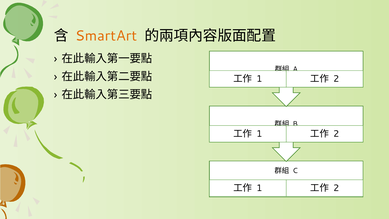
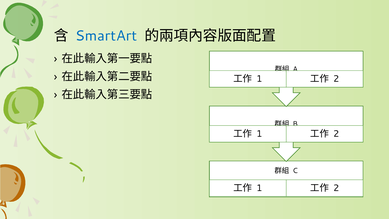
SmartArt colour: orange -> blue
